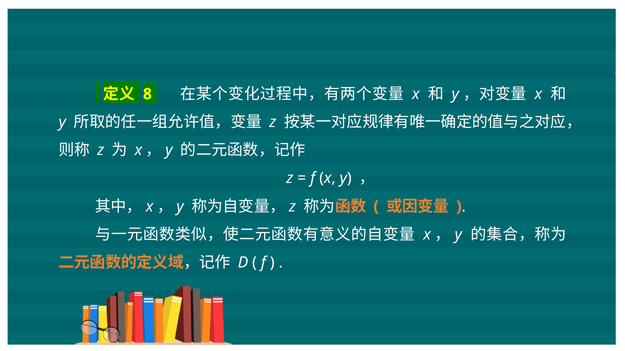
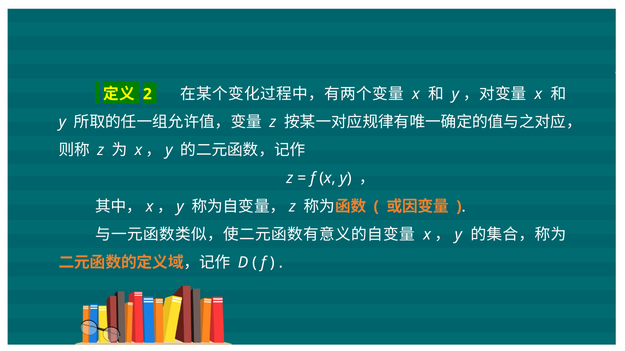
8: 8 -> 2
